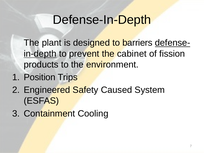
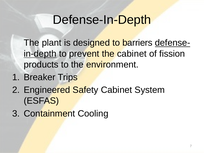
Position: Position -> Breaker
Safety Caused: Caused -> Cabinet
